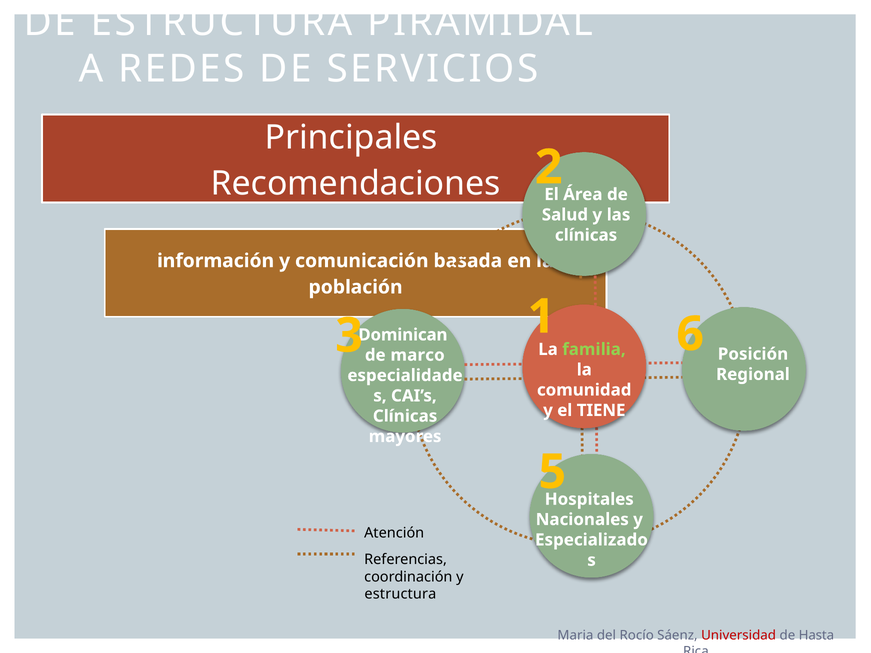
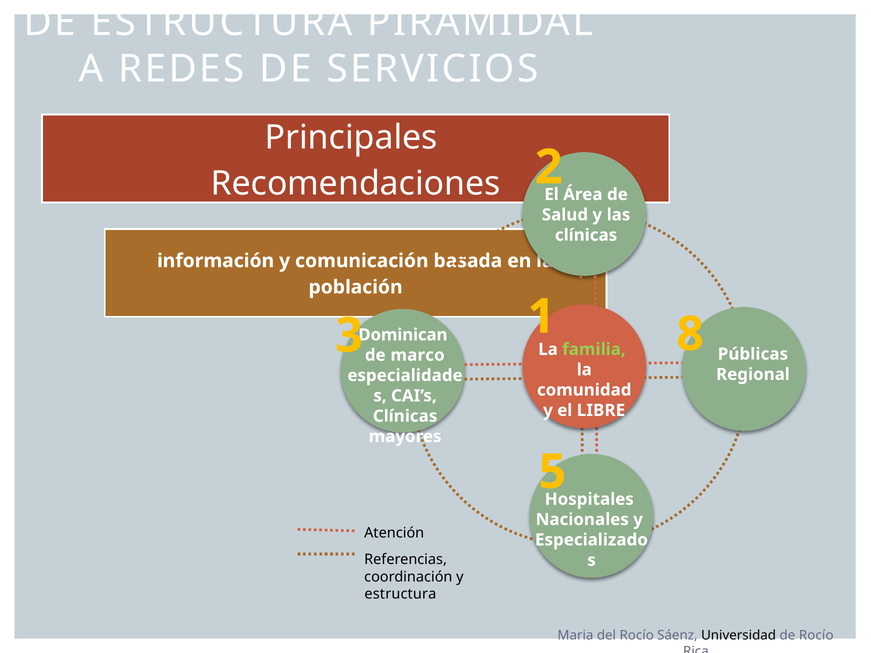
6: 6 -> 8
Posición: Posición -> Públicas
TIENE: TIENE -> LIBRE
Universidad colour: red -> black
de Hasta: Hasta -> Rocío
